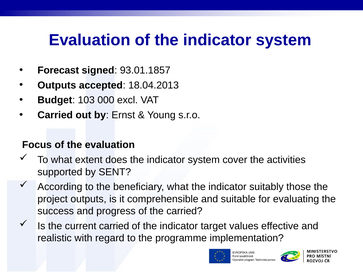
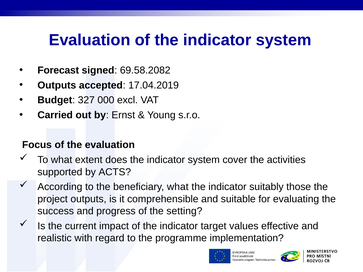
93.01.1857: 93.01.1857 -> 69.58.2082
18.04.2013: 18.04.2013 -> 17.04.2019
103: 103 -> 327
SENT: SENT -> ACTS
the carried: carried -> setting
current carried: carried -> impact
